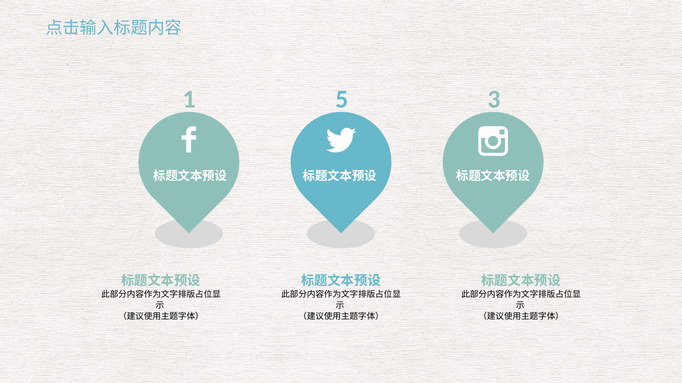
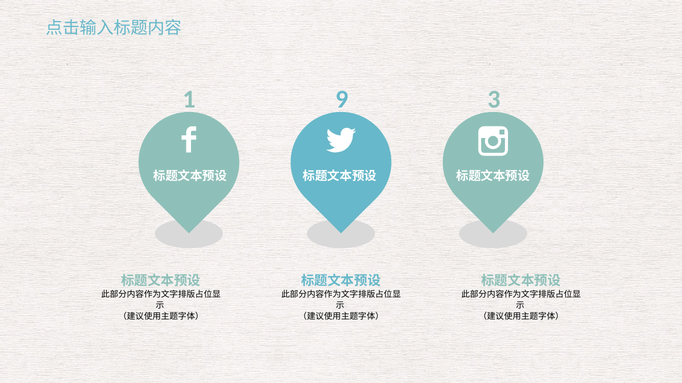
5: 5 -> 9
